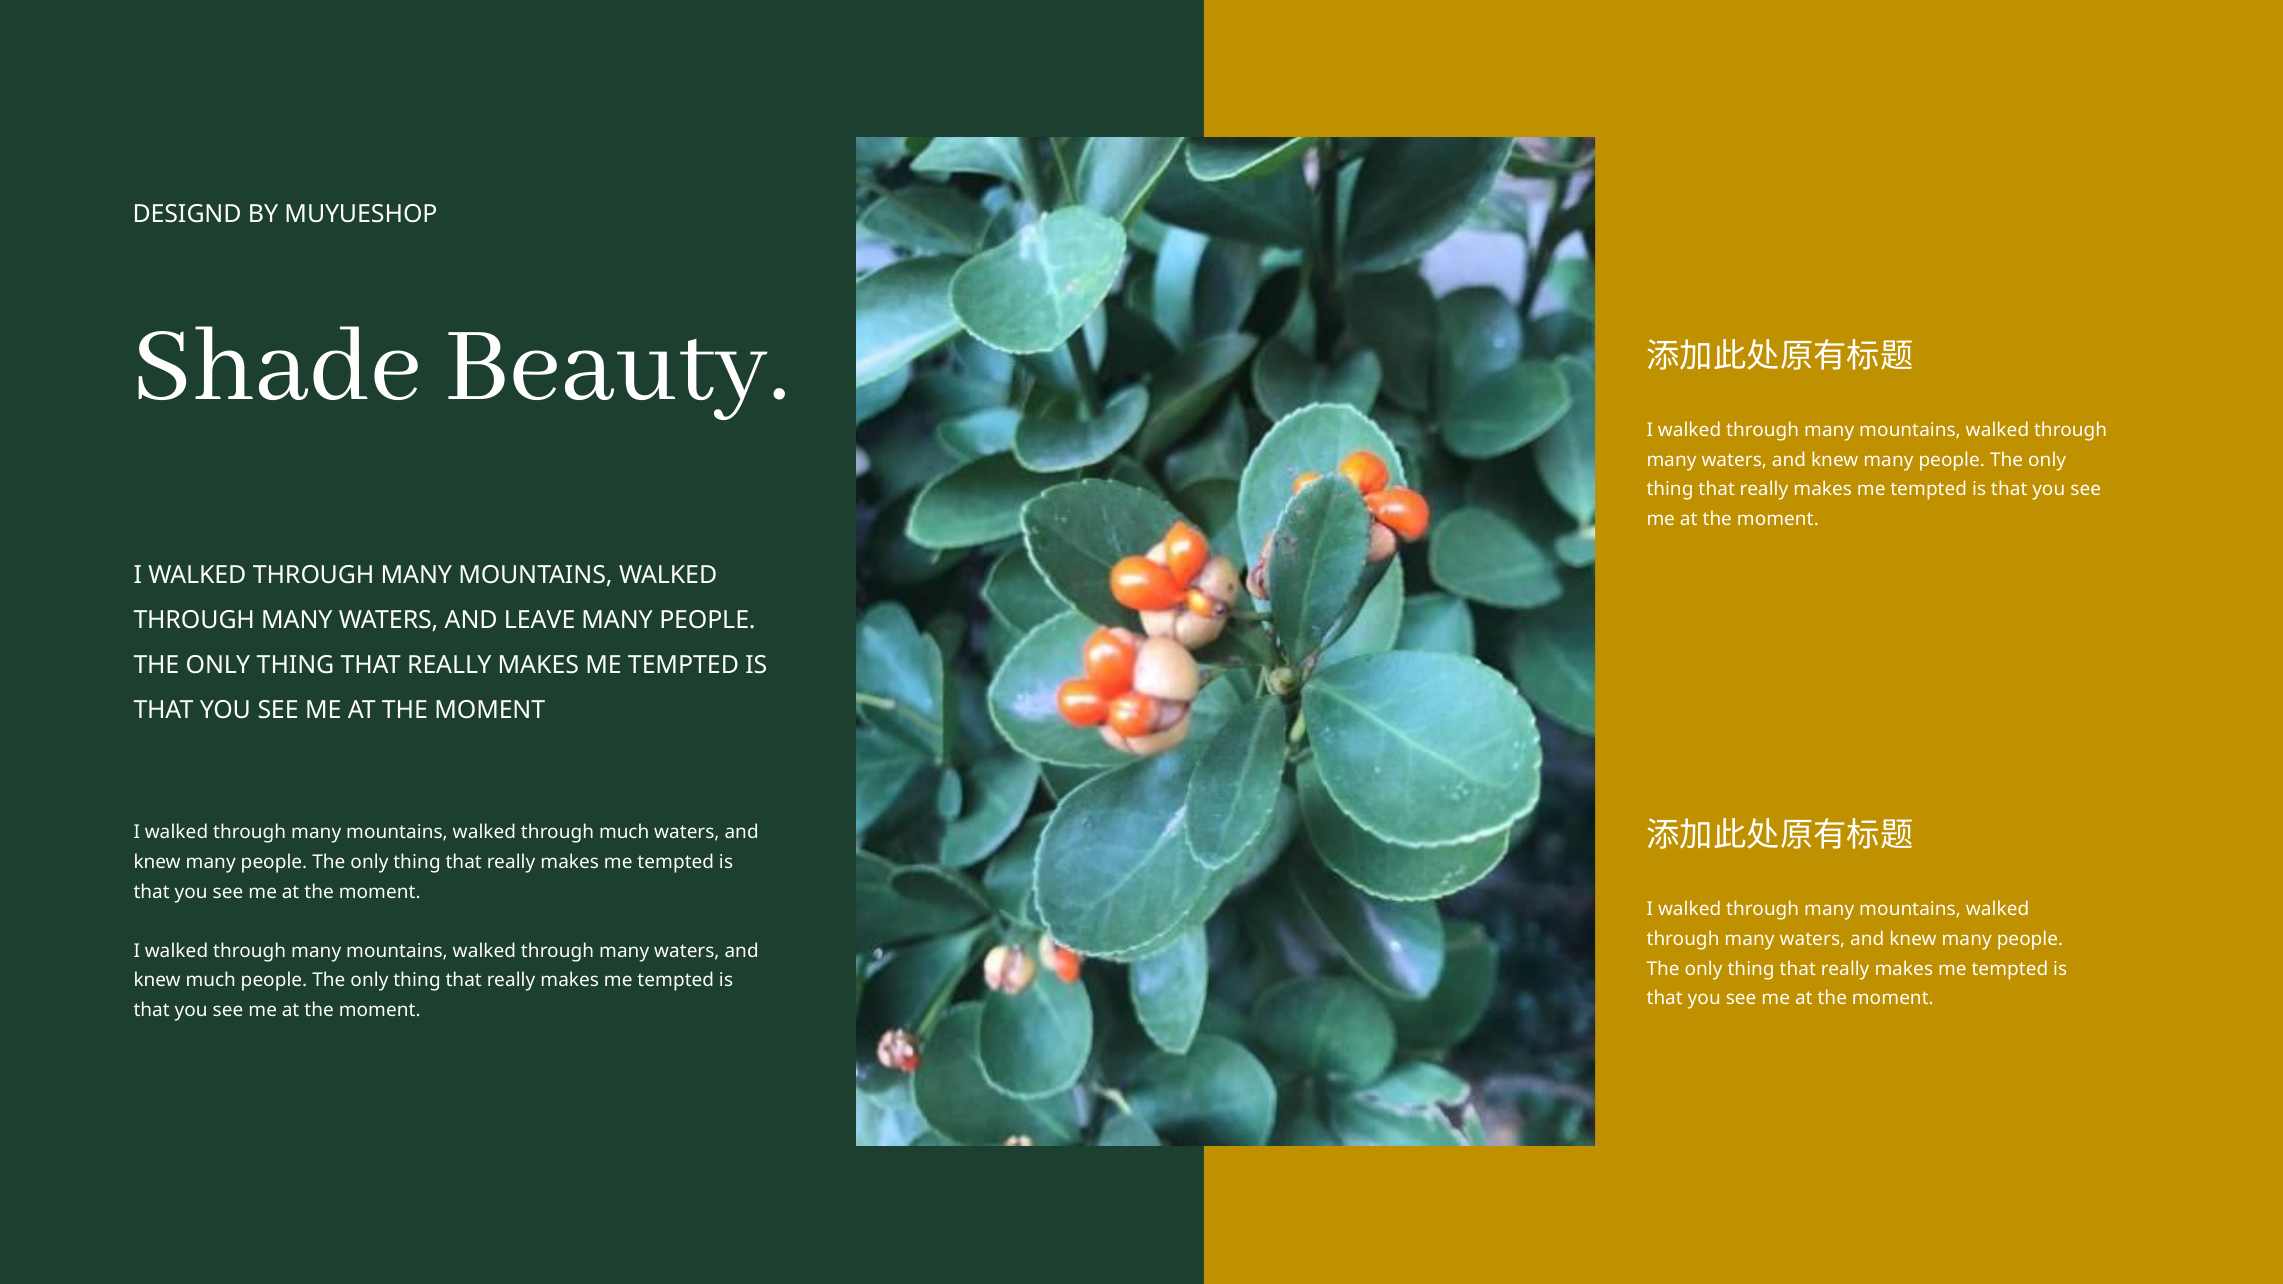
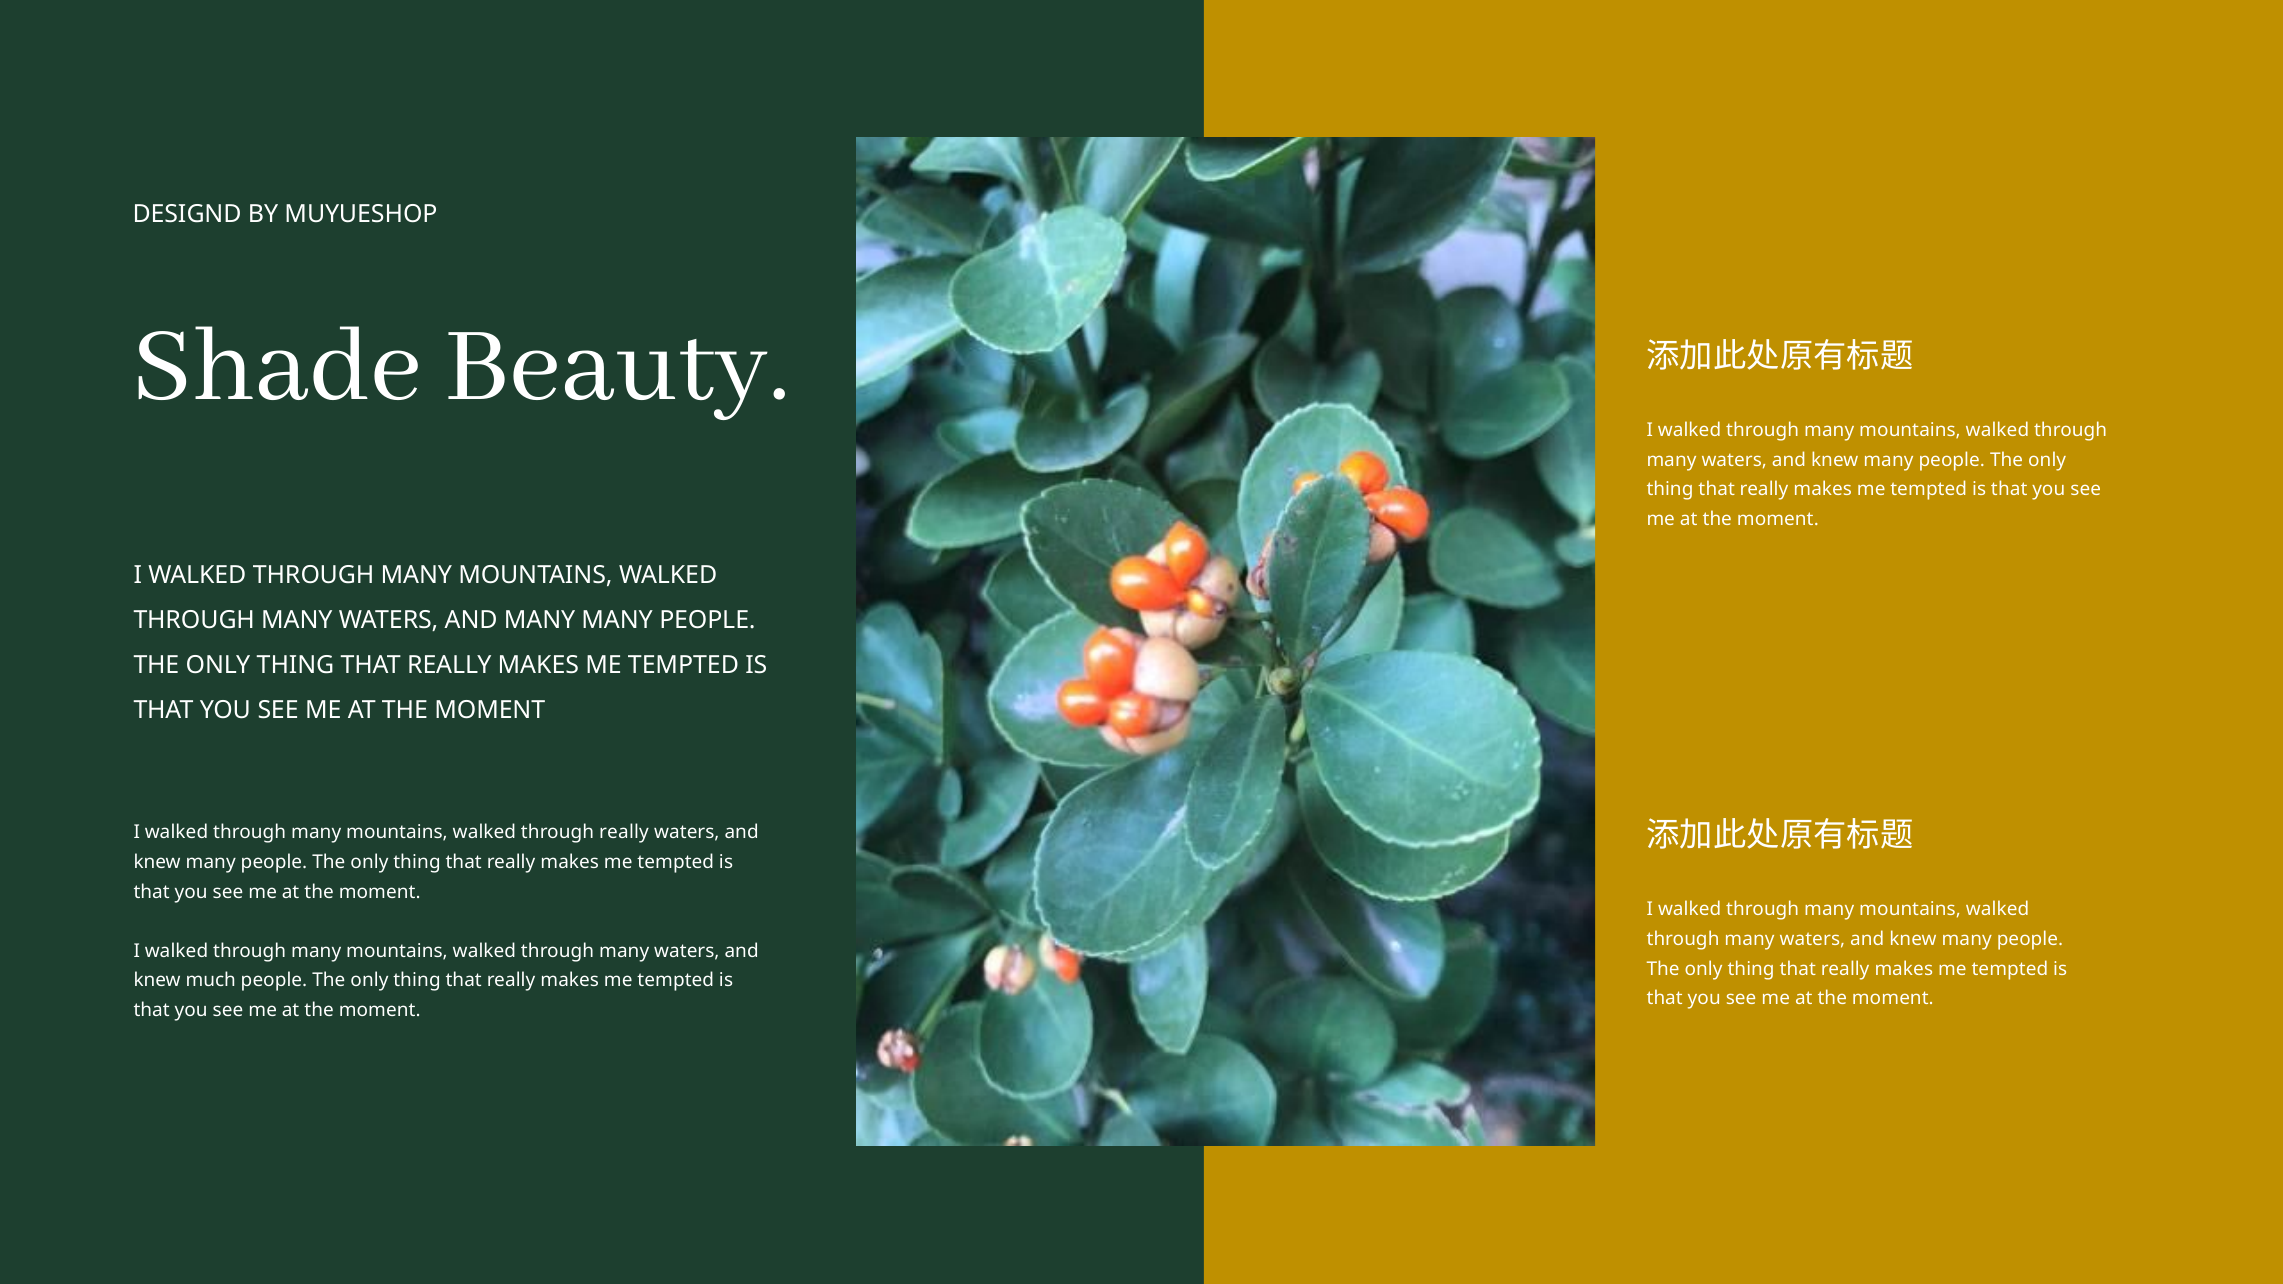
AND LEAVE: LEAVE -> MANY
through much: much -> really
